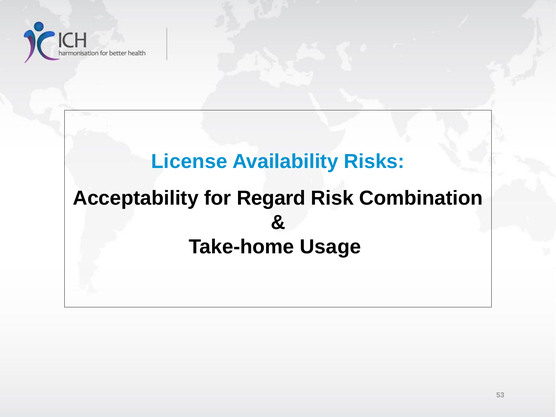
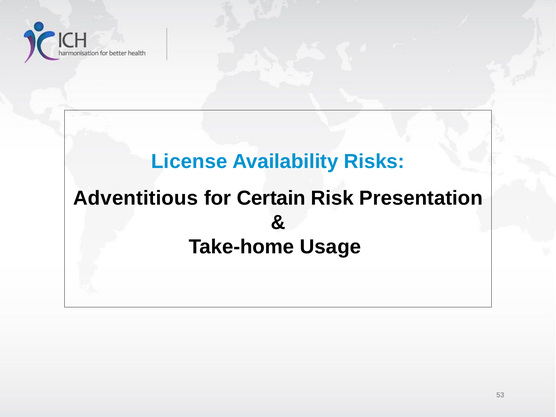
Acceptability: Acceptability -> Adventitious
Regard: Regard -> Certain
Combination: Combination -> Presentation
